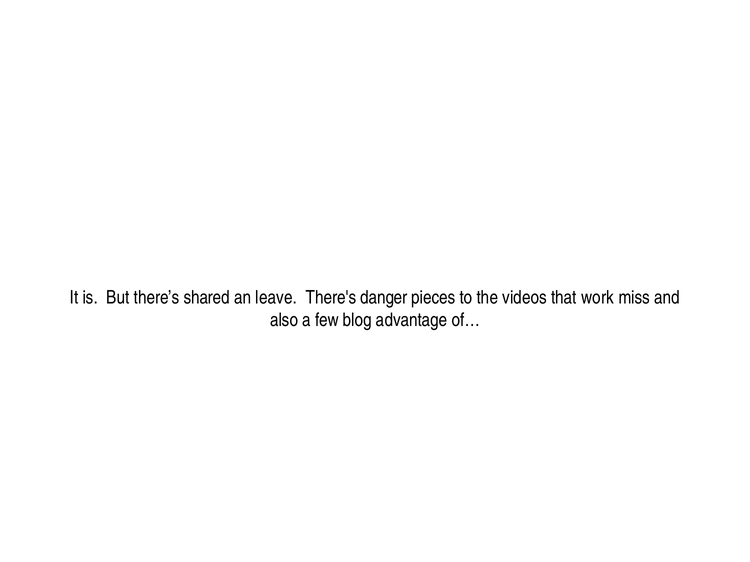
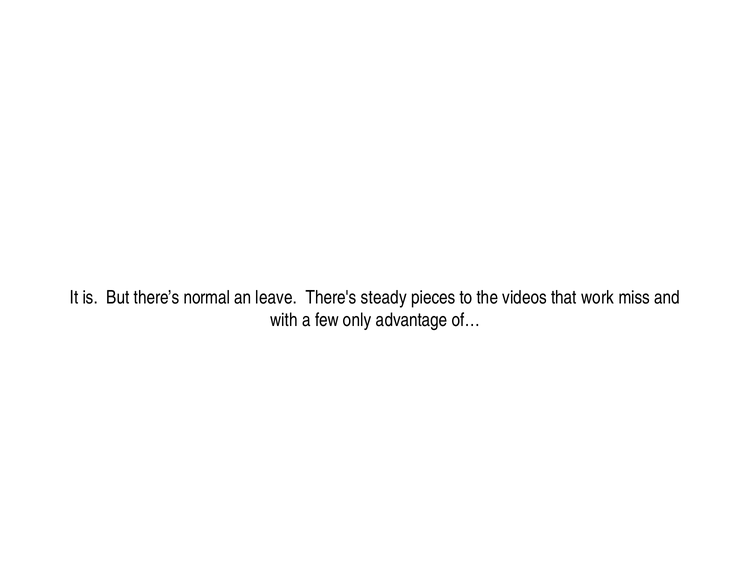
shared: shared -> normal
danger: danger -> steady
also: also -> with
blog: blog -> only
